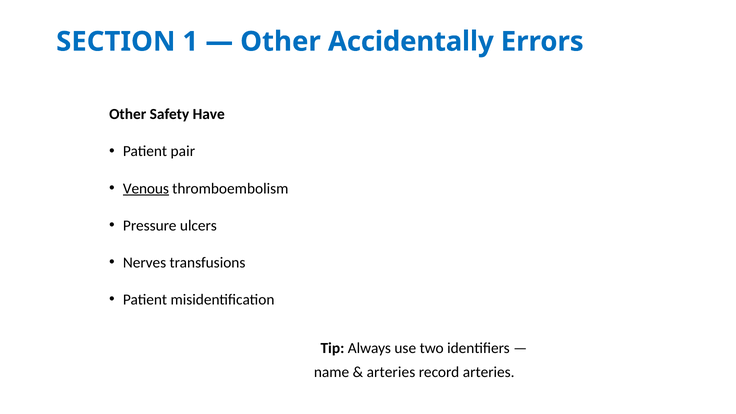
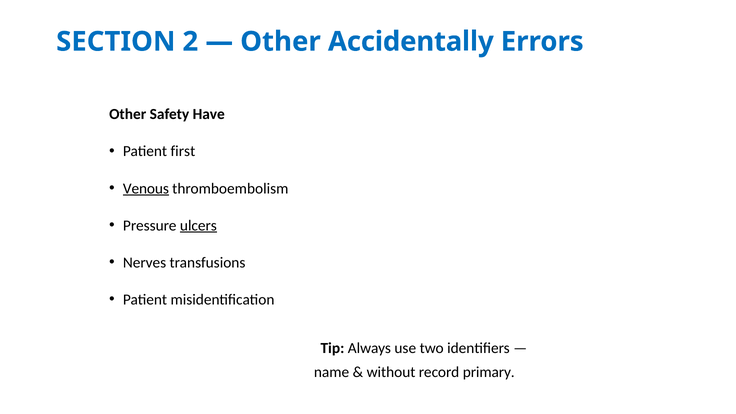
1: 1 -> 2
pair: pair -> first
ulcers underline: none -> present
arteries at (391, 372): arteries -> without
record arteries: arteries -> primary
